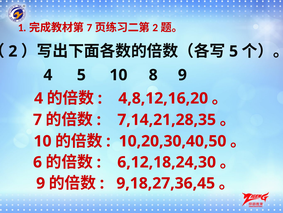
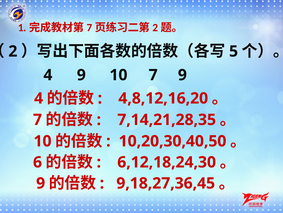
4 5: 5 -> 9
10 8: 8 -> 7
